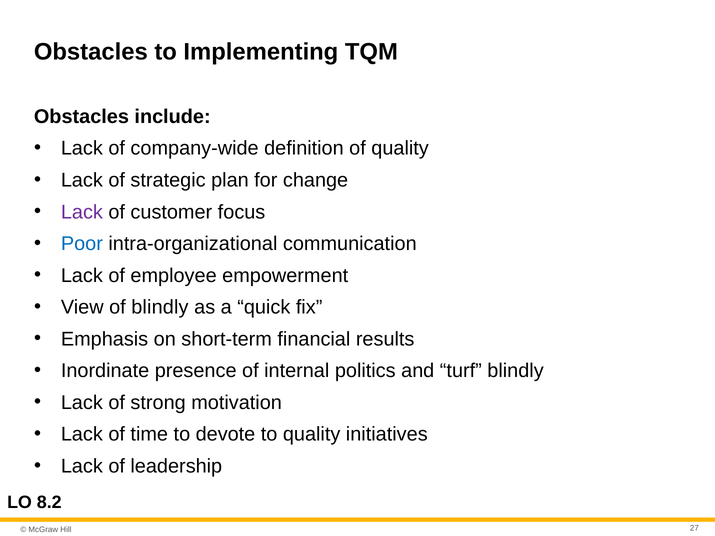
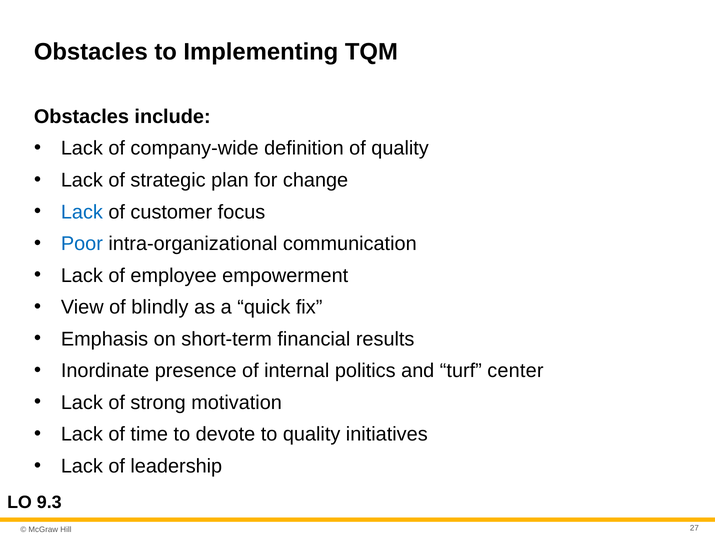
Lack at (82, 212) colour: purple -> blue
turf blindly: blindly -> center
8.2: 8.2 -> 9.3
